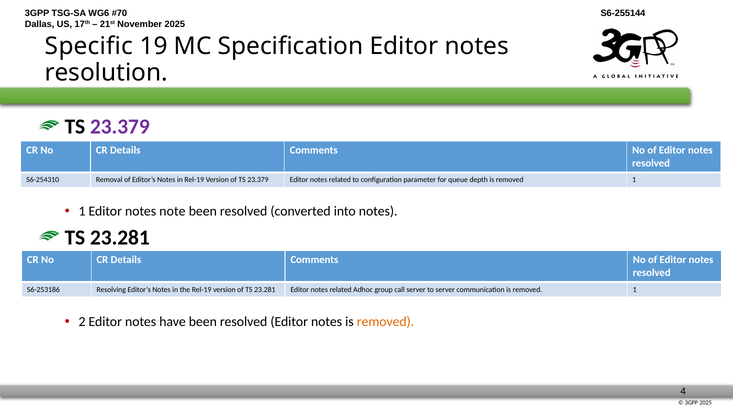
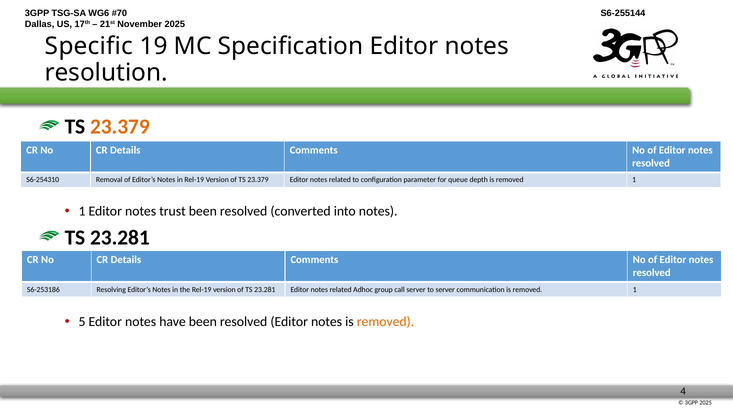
23.379 at (120, 127) colour: purple -> orange
note: note -> trust
2: 2 -> 5
